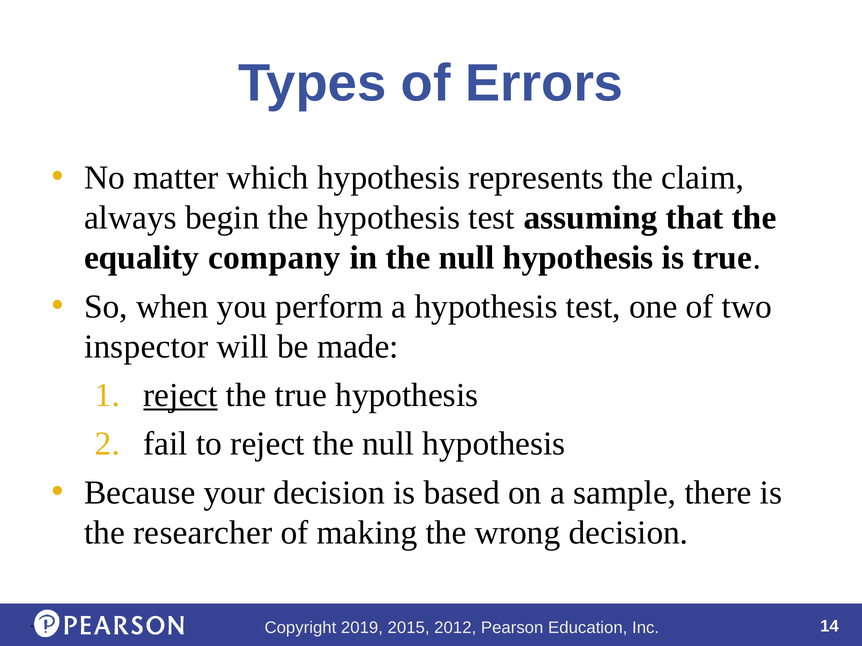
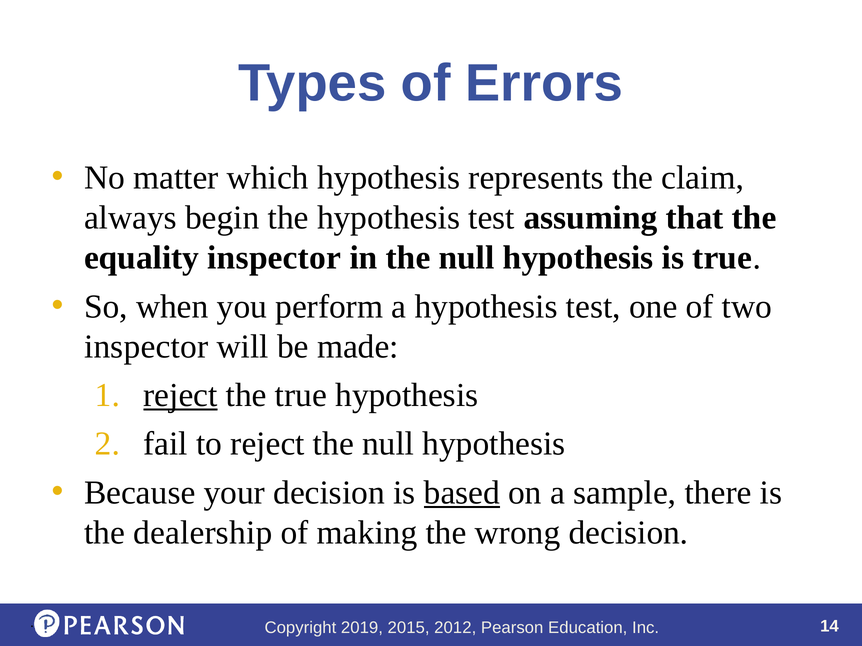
equality company: company -> inspector
based underline: none -> present
researcher: researcher -> dealership
